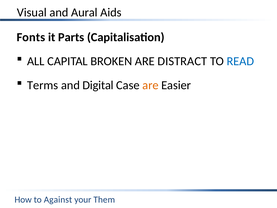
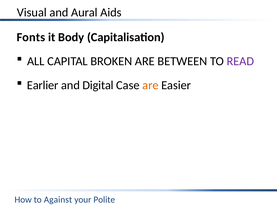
Parts: Parts -> Body
DISTRACT: DISTRACT -> BETWEEN
READ colour: blue -> purple
Terms: Terms -> Earlier
Them: Them -> Polite
